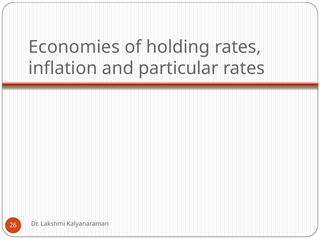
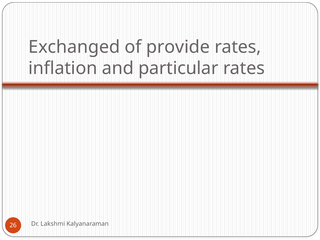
Economies: Economies -> Exchanged
holding: holding -> provide
